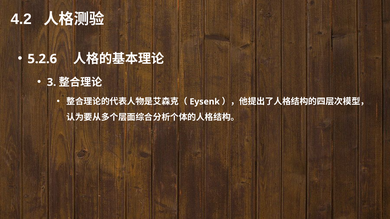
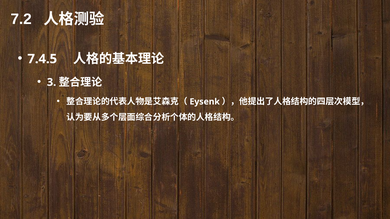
4.2: 4.2 -> 7.2
5.2.6: 5.2.6 -> 7.4.5
